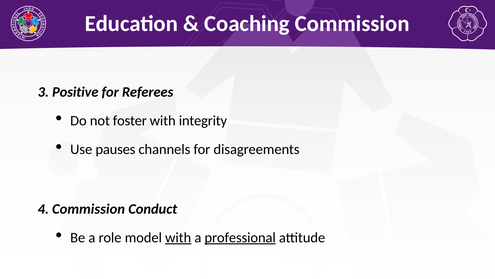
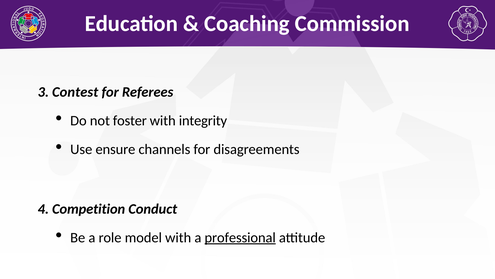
Positive: Positive -> Contest
pauses: pauses -> ensure
4 Commission: Commission -> Competition
with at (178, 237) underline: present -> none
